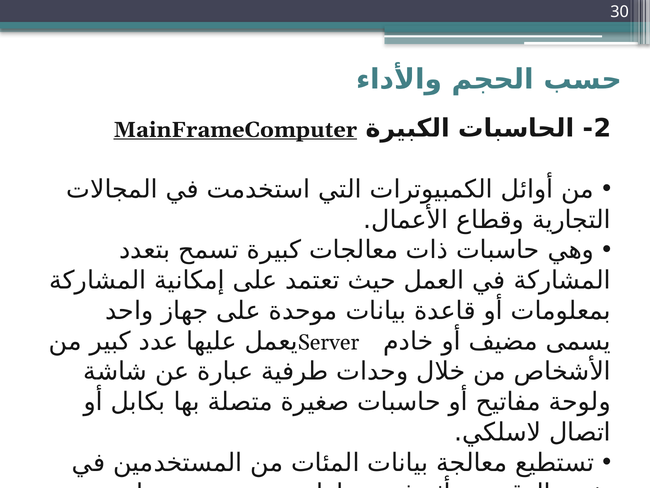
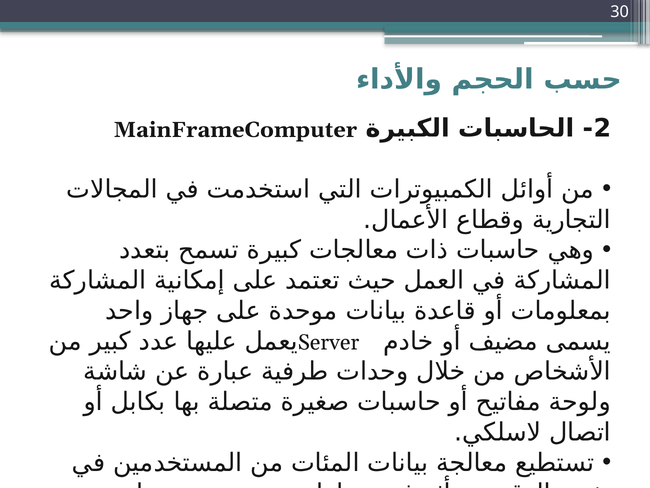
MainFrameComputer underline: present -> none
